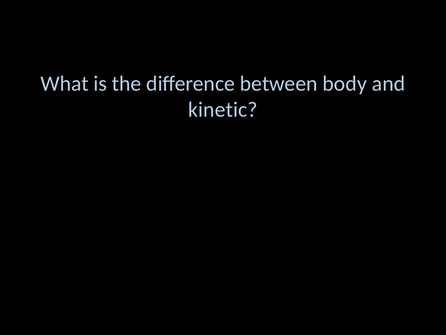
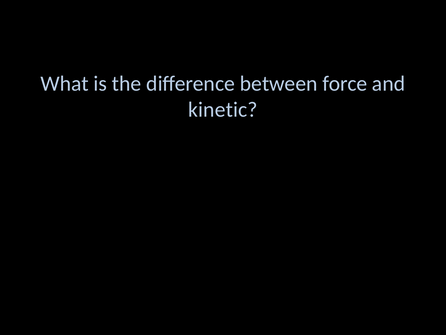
body: body -> force
